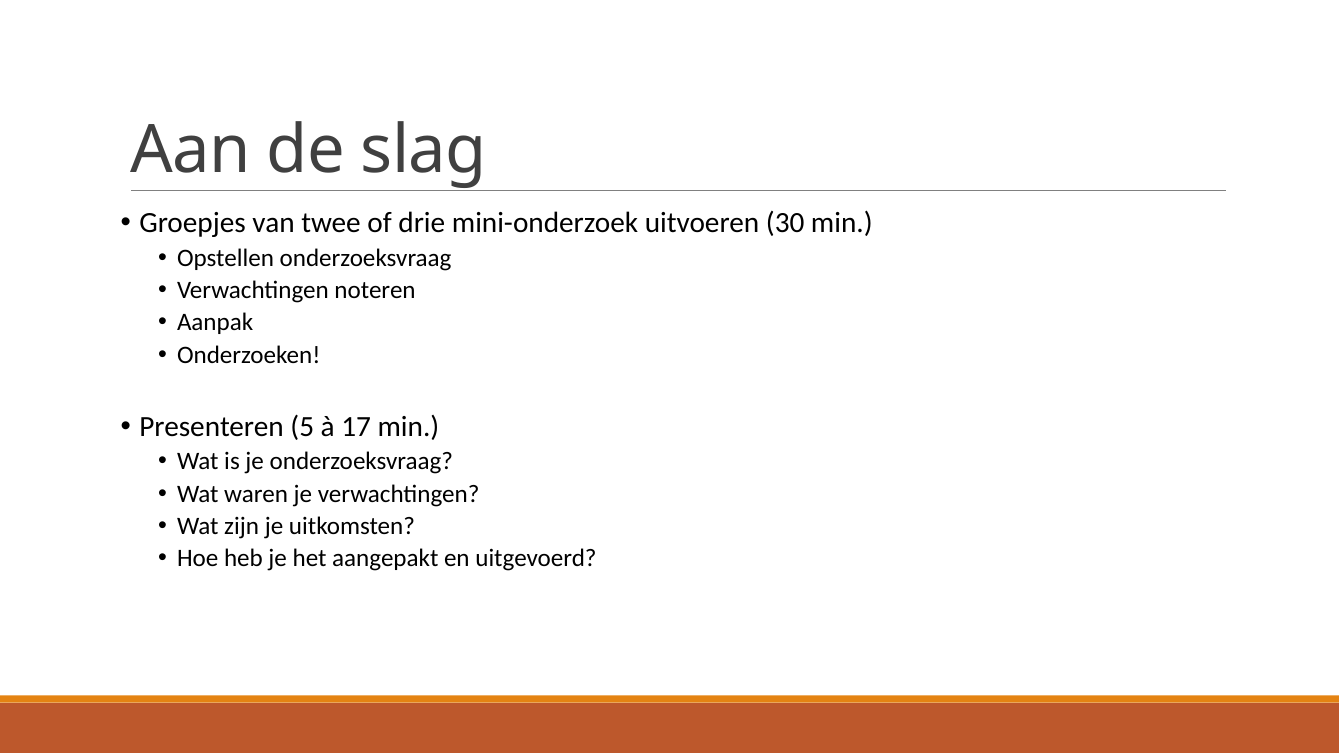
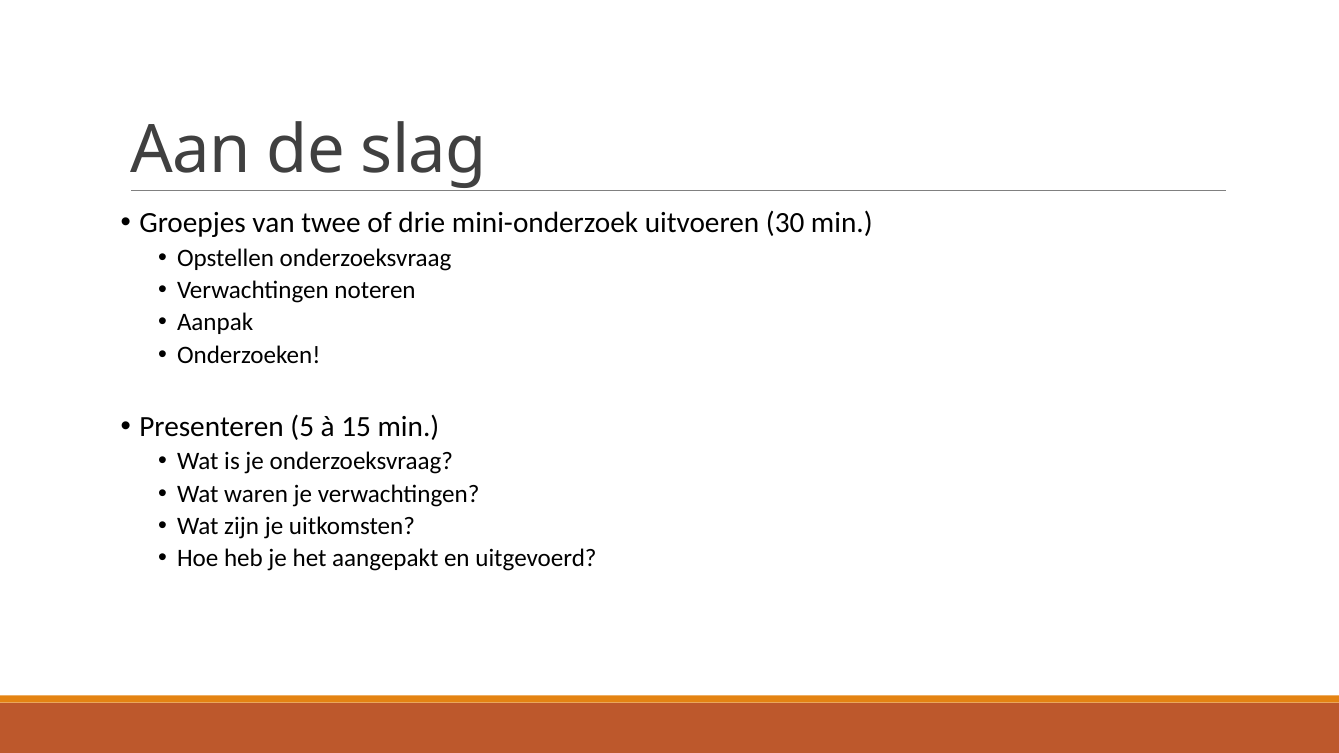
17: 17 -> 15
